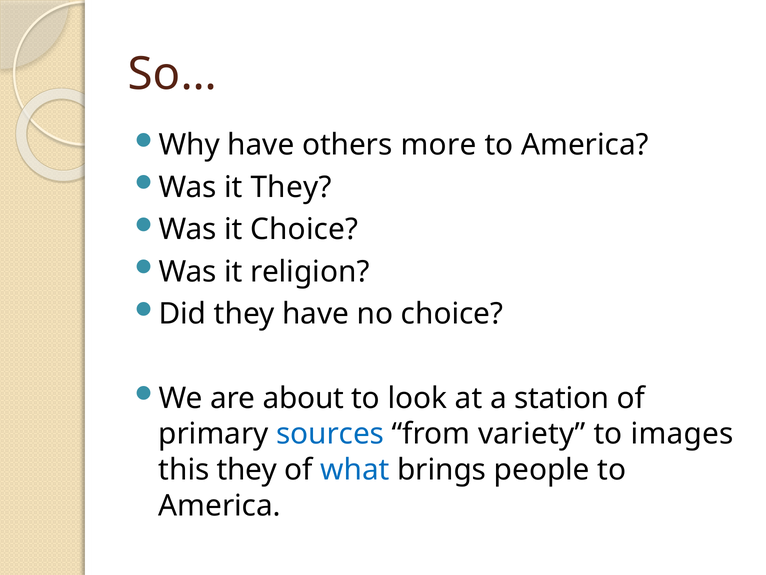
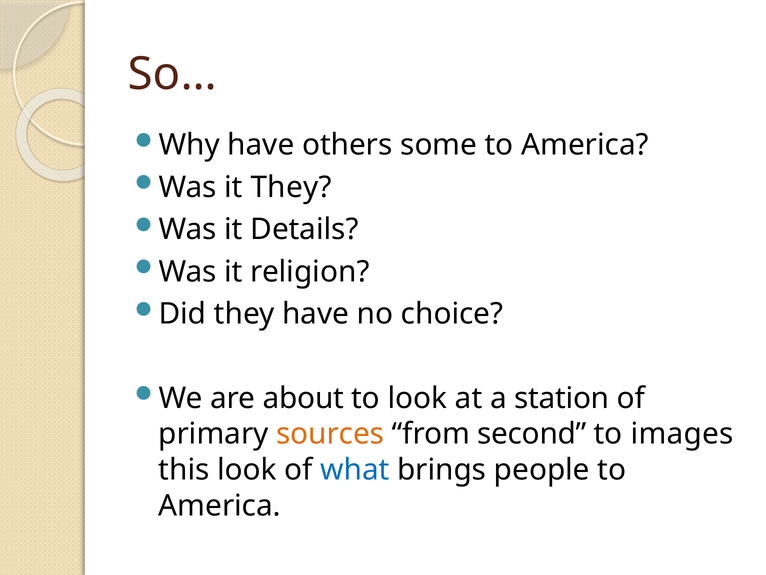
more: more -> some
it Choice: Choice -> Details
sources colour: blue -> orange
variety: variety -> second
this they: they -> look
